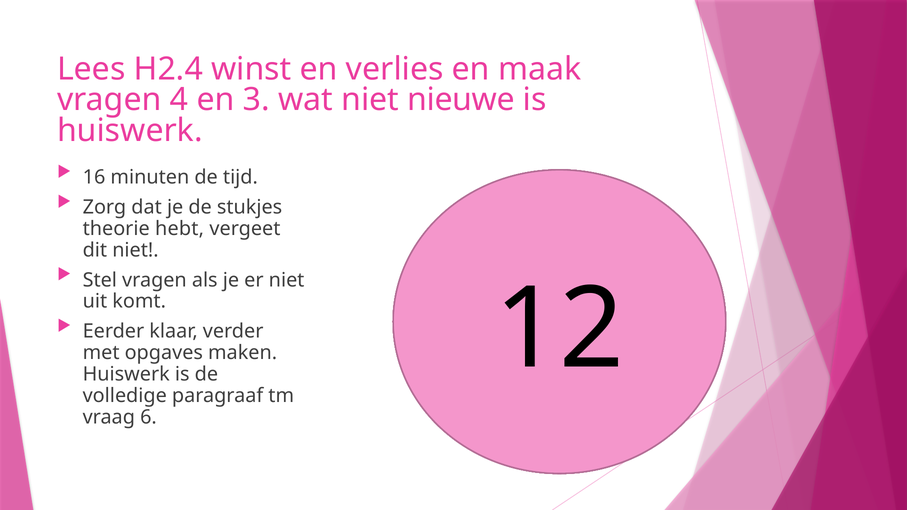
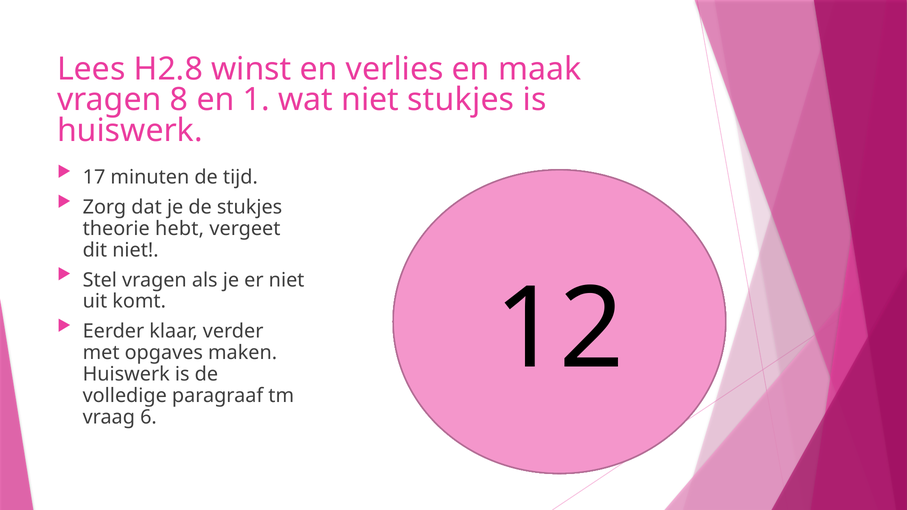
H2.4: H2.4 -> H2.8
4: 4 -> 8
3: 3 -> 1
niet nieuwe: nieuwe -> stukjes
16: 16 -> 17
